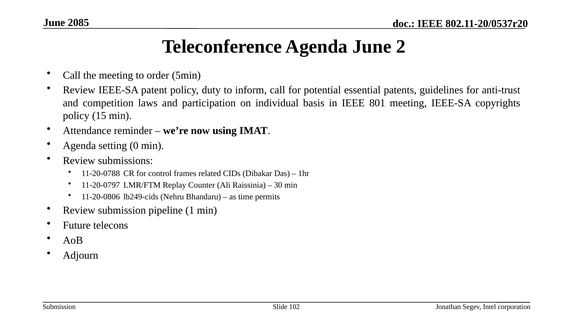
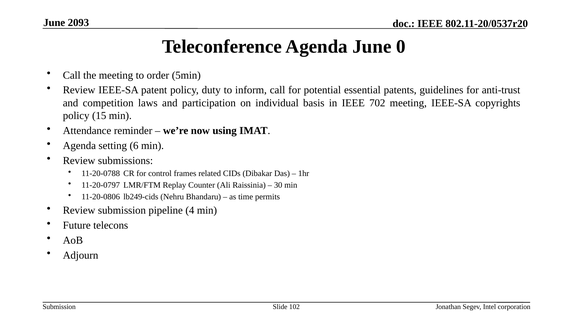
2085: 2085 -> 2093
2: 2 -> 0
801: 801 -> 702
0: 0 -> 6
1: 1 -> 4
